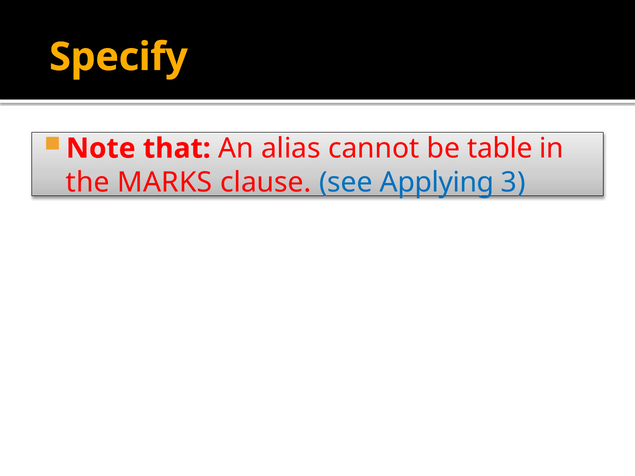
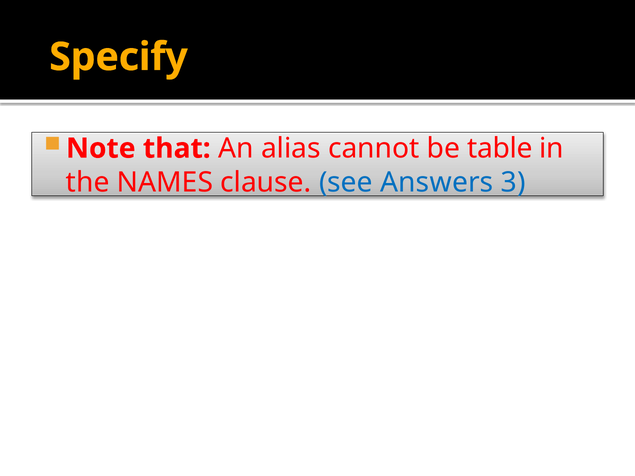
MARKS: MARKS -> NAMES
Applying: Applying -> Answers
